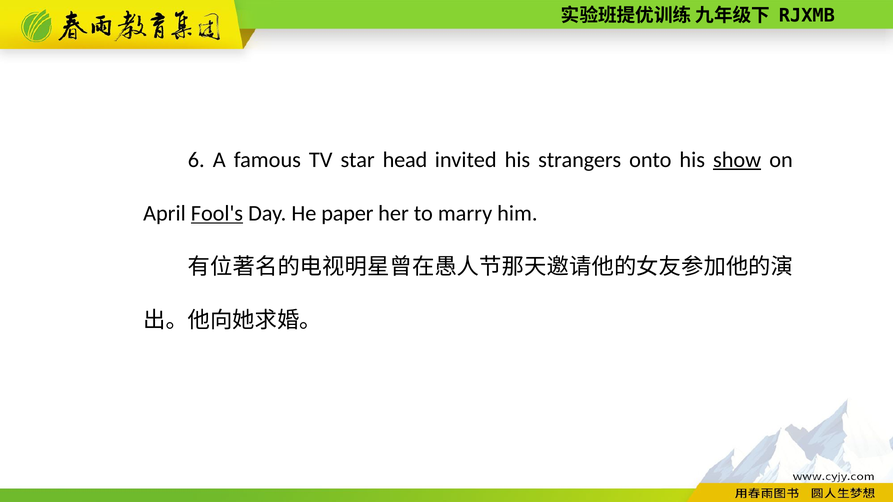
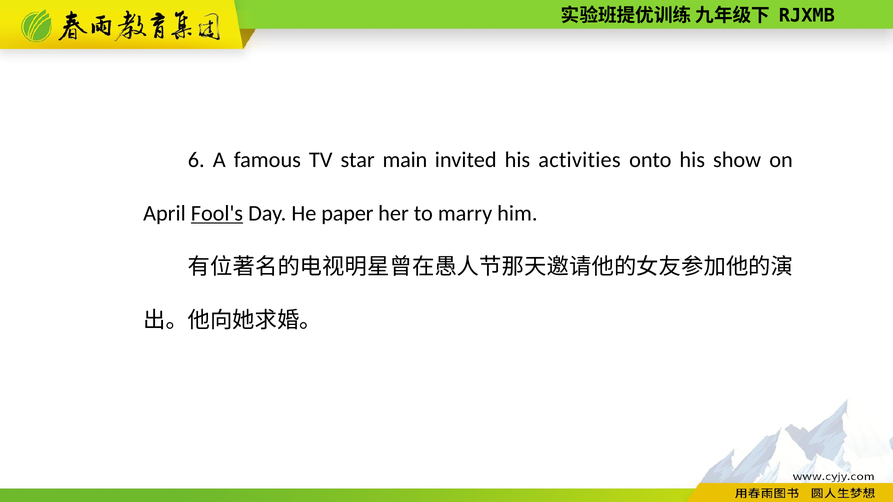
head: head -> main
strangers: strangers -> activities
show underline: present -> none
